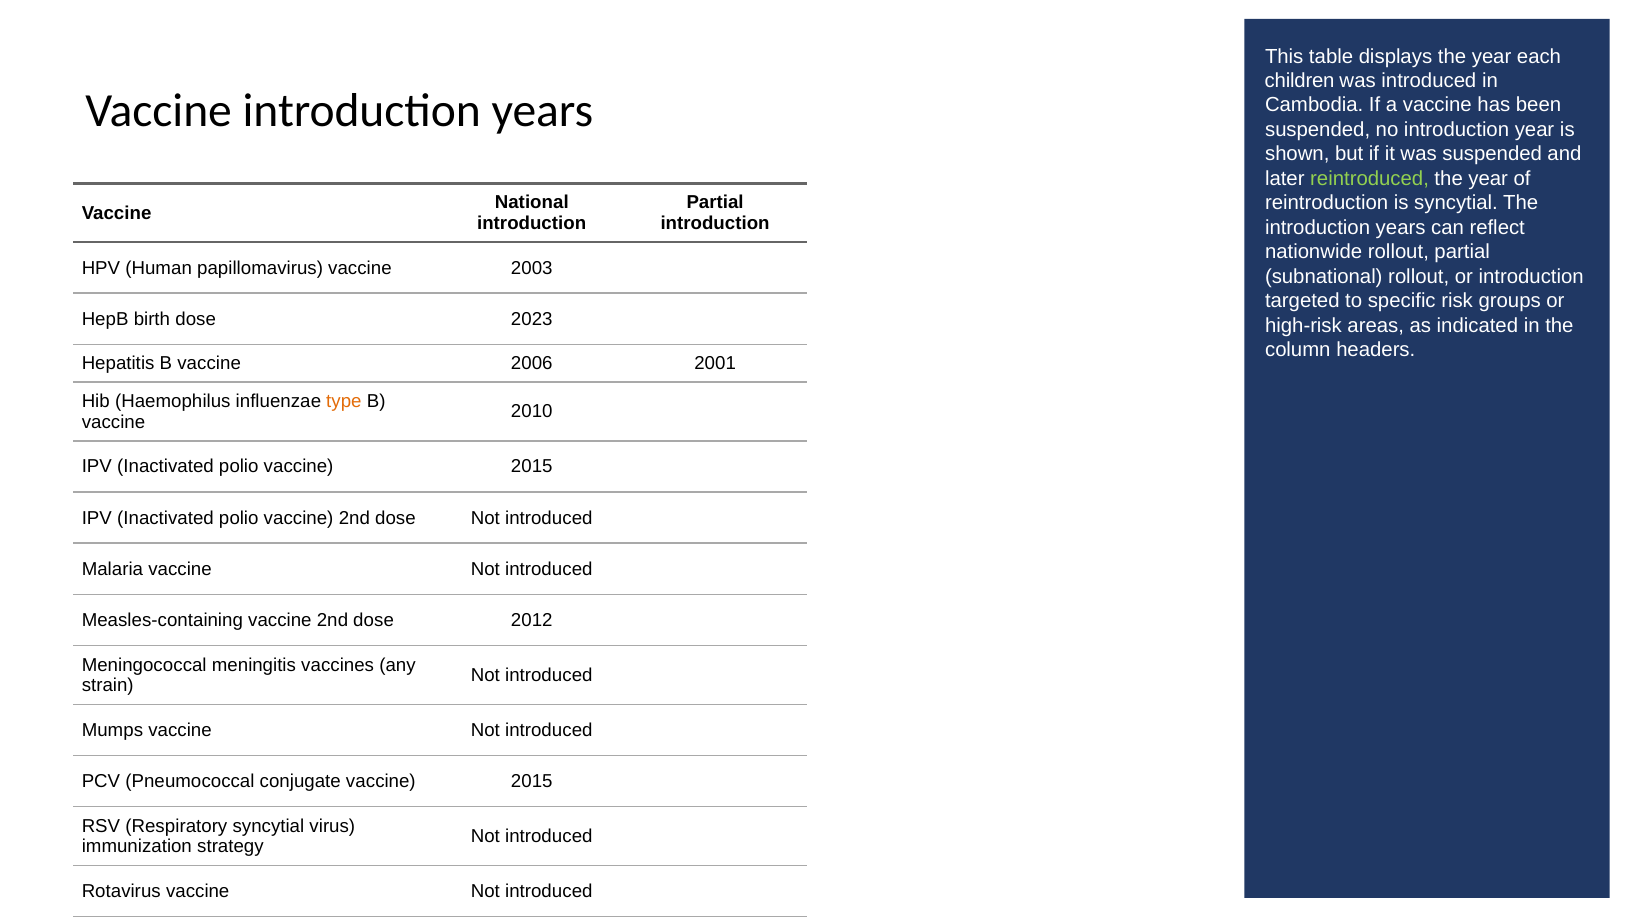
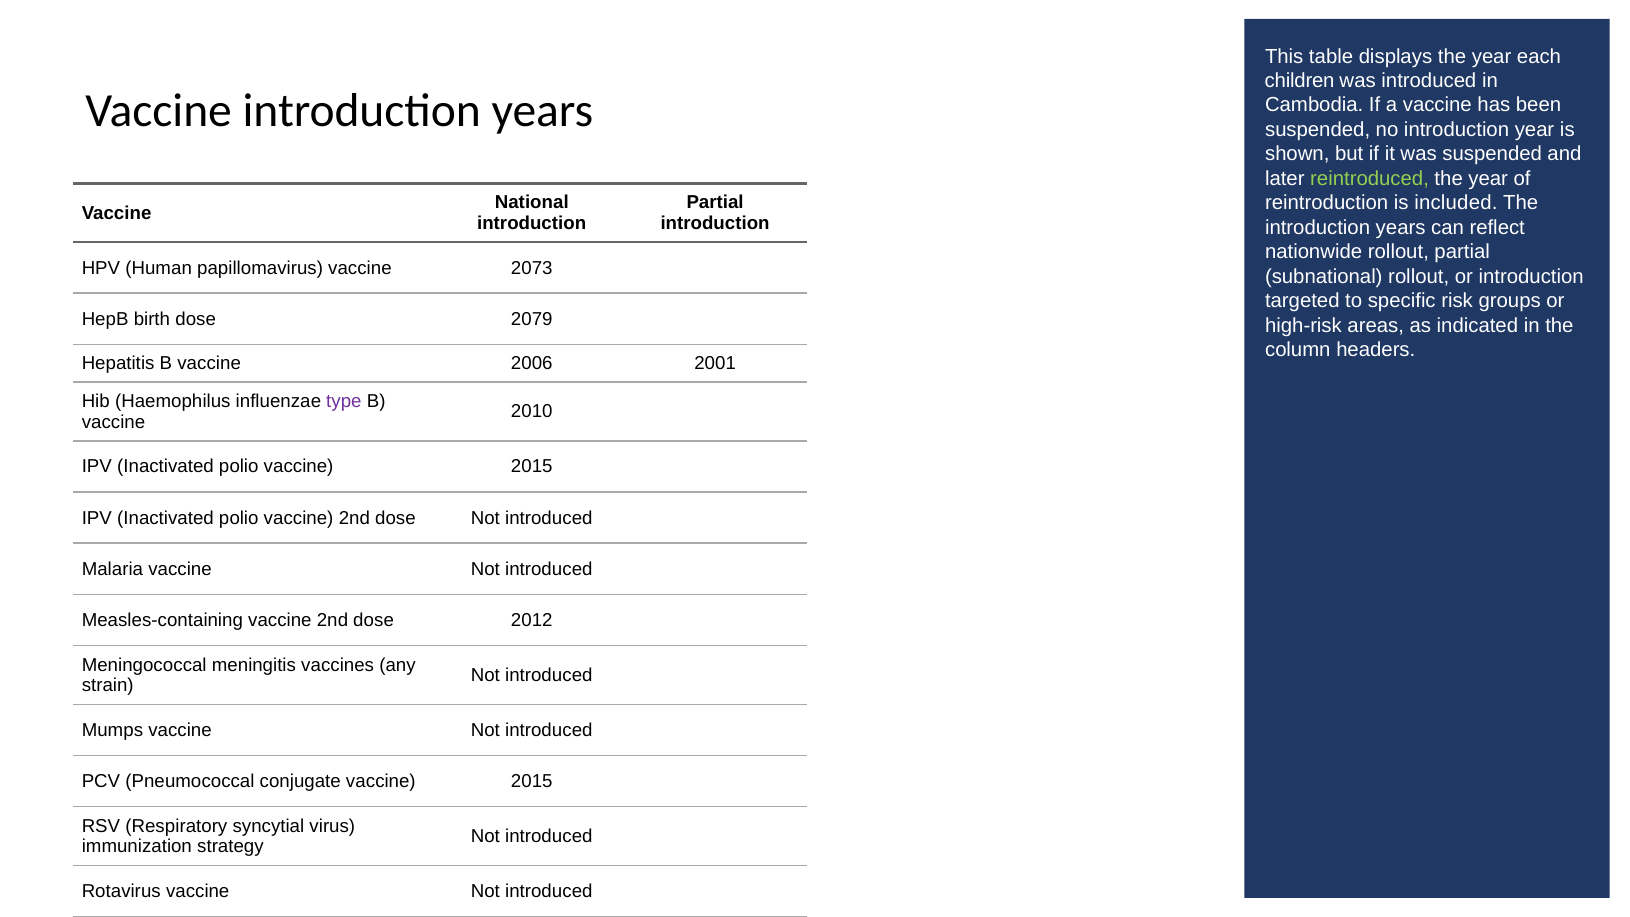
is syncytial: syncytial -> included
2003: 2003 -> 2073
2023: 2023 -> 2079
type colour: orange -> purple
